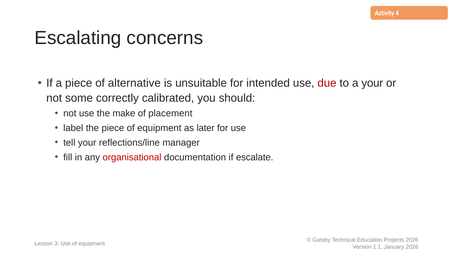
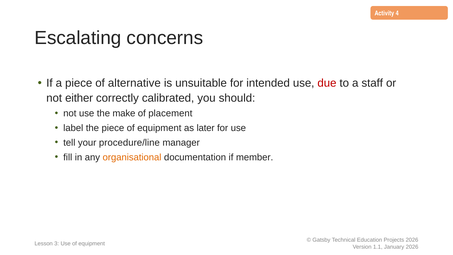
a your: your -> staff
some: some -> either
reflections/line: reflections/line -> procedure/line
organisational colour: red -> orange
escalate: escalate -> member
